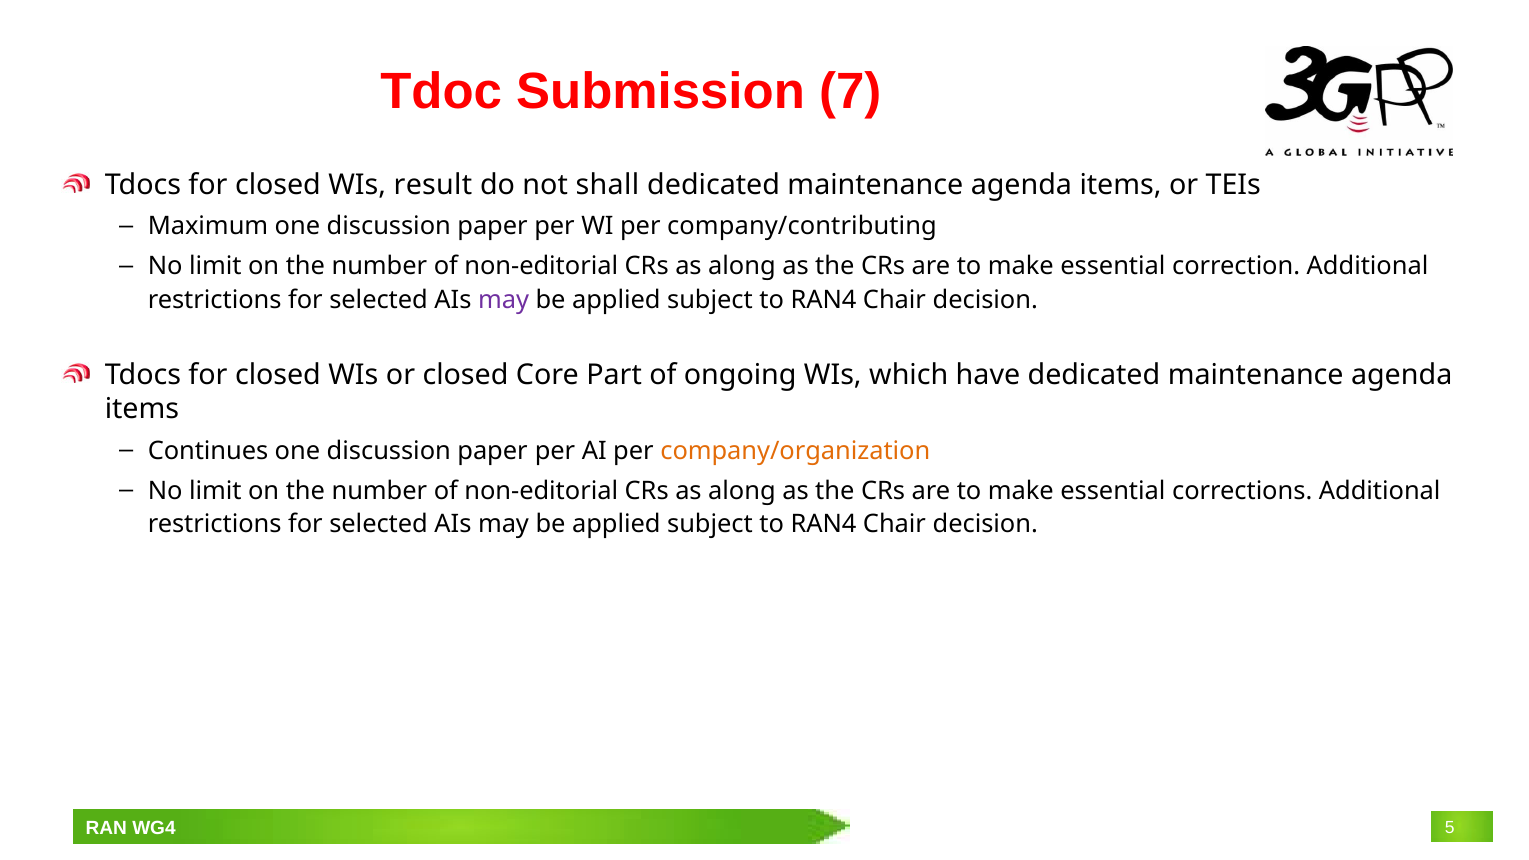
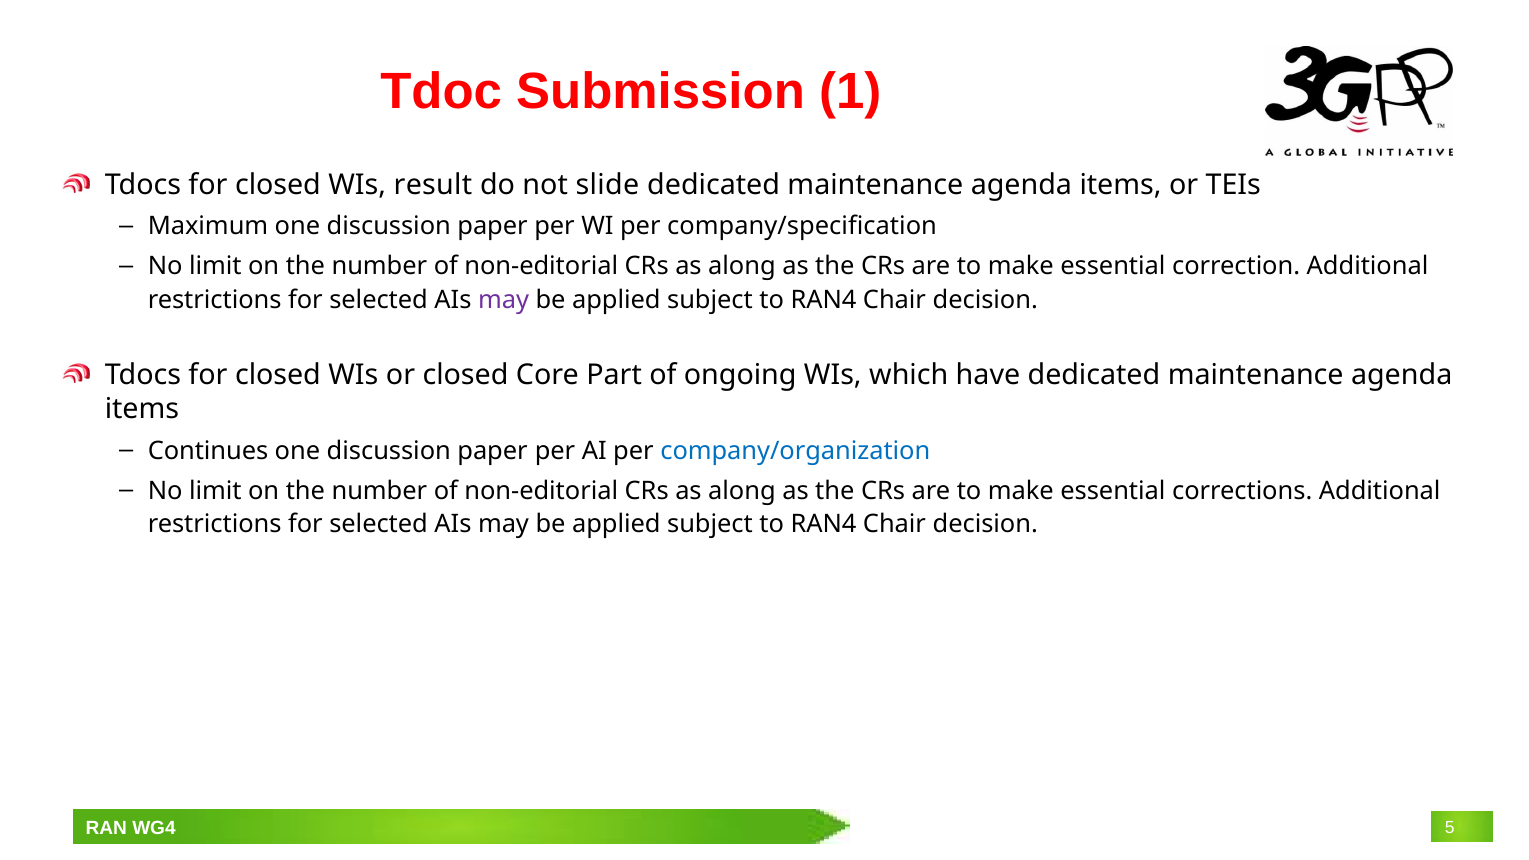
7: 7 -> 1
shall: shall -> slide
company/contributing: company/contributing -> company/specification
company/organization colour: orange -> blue
